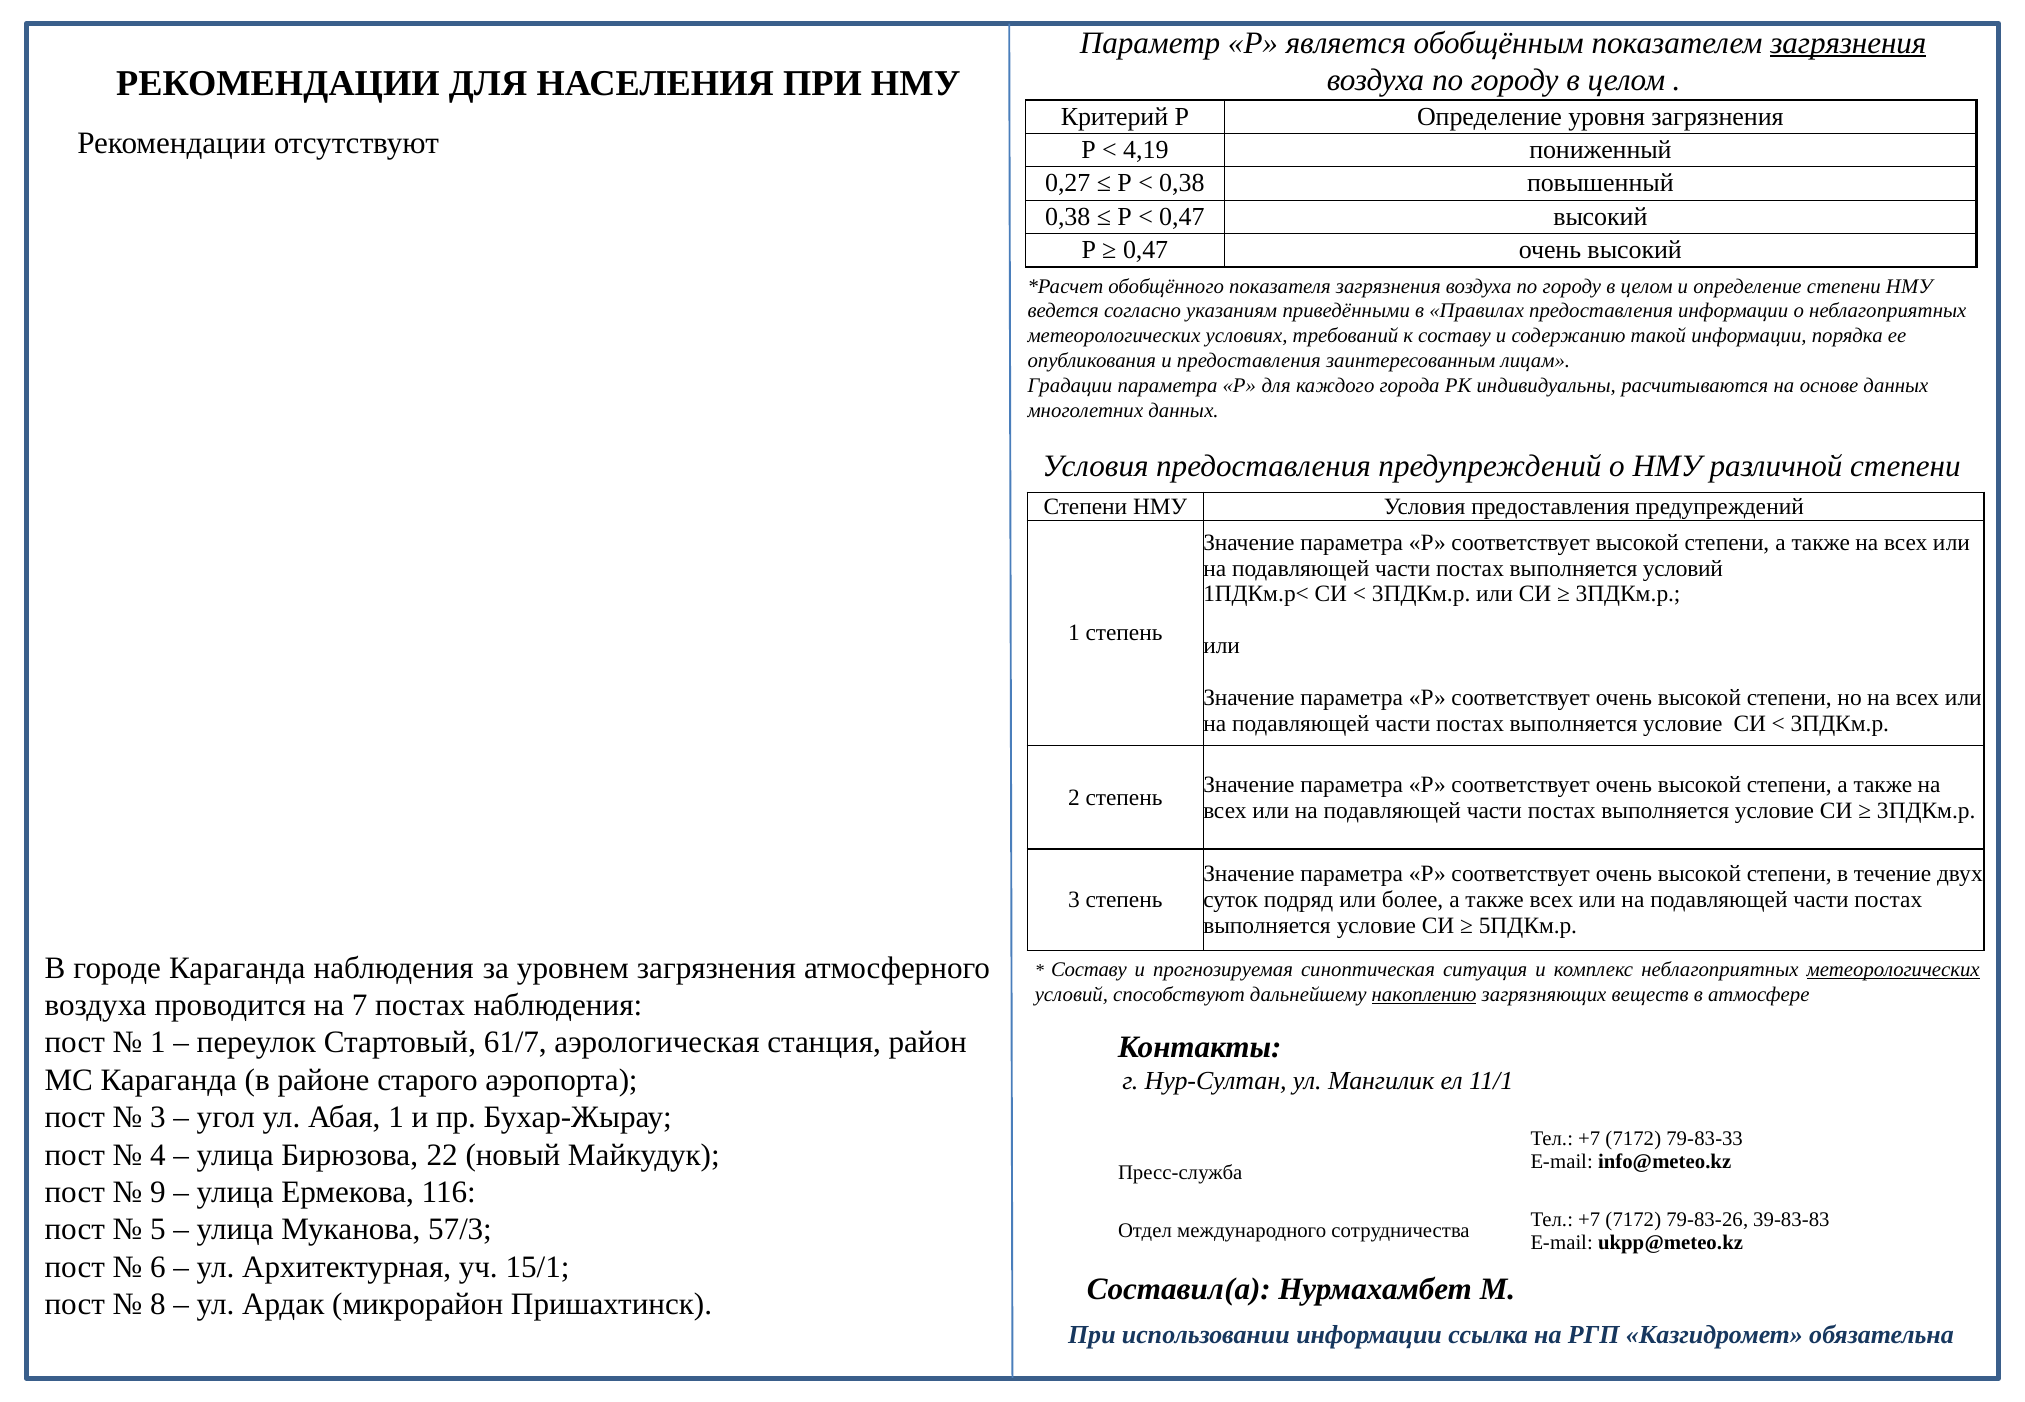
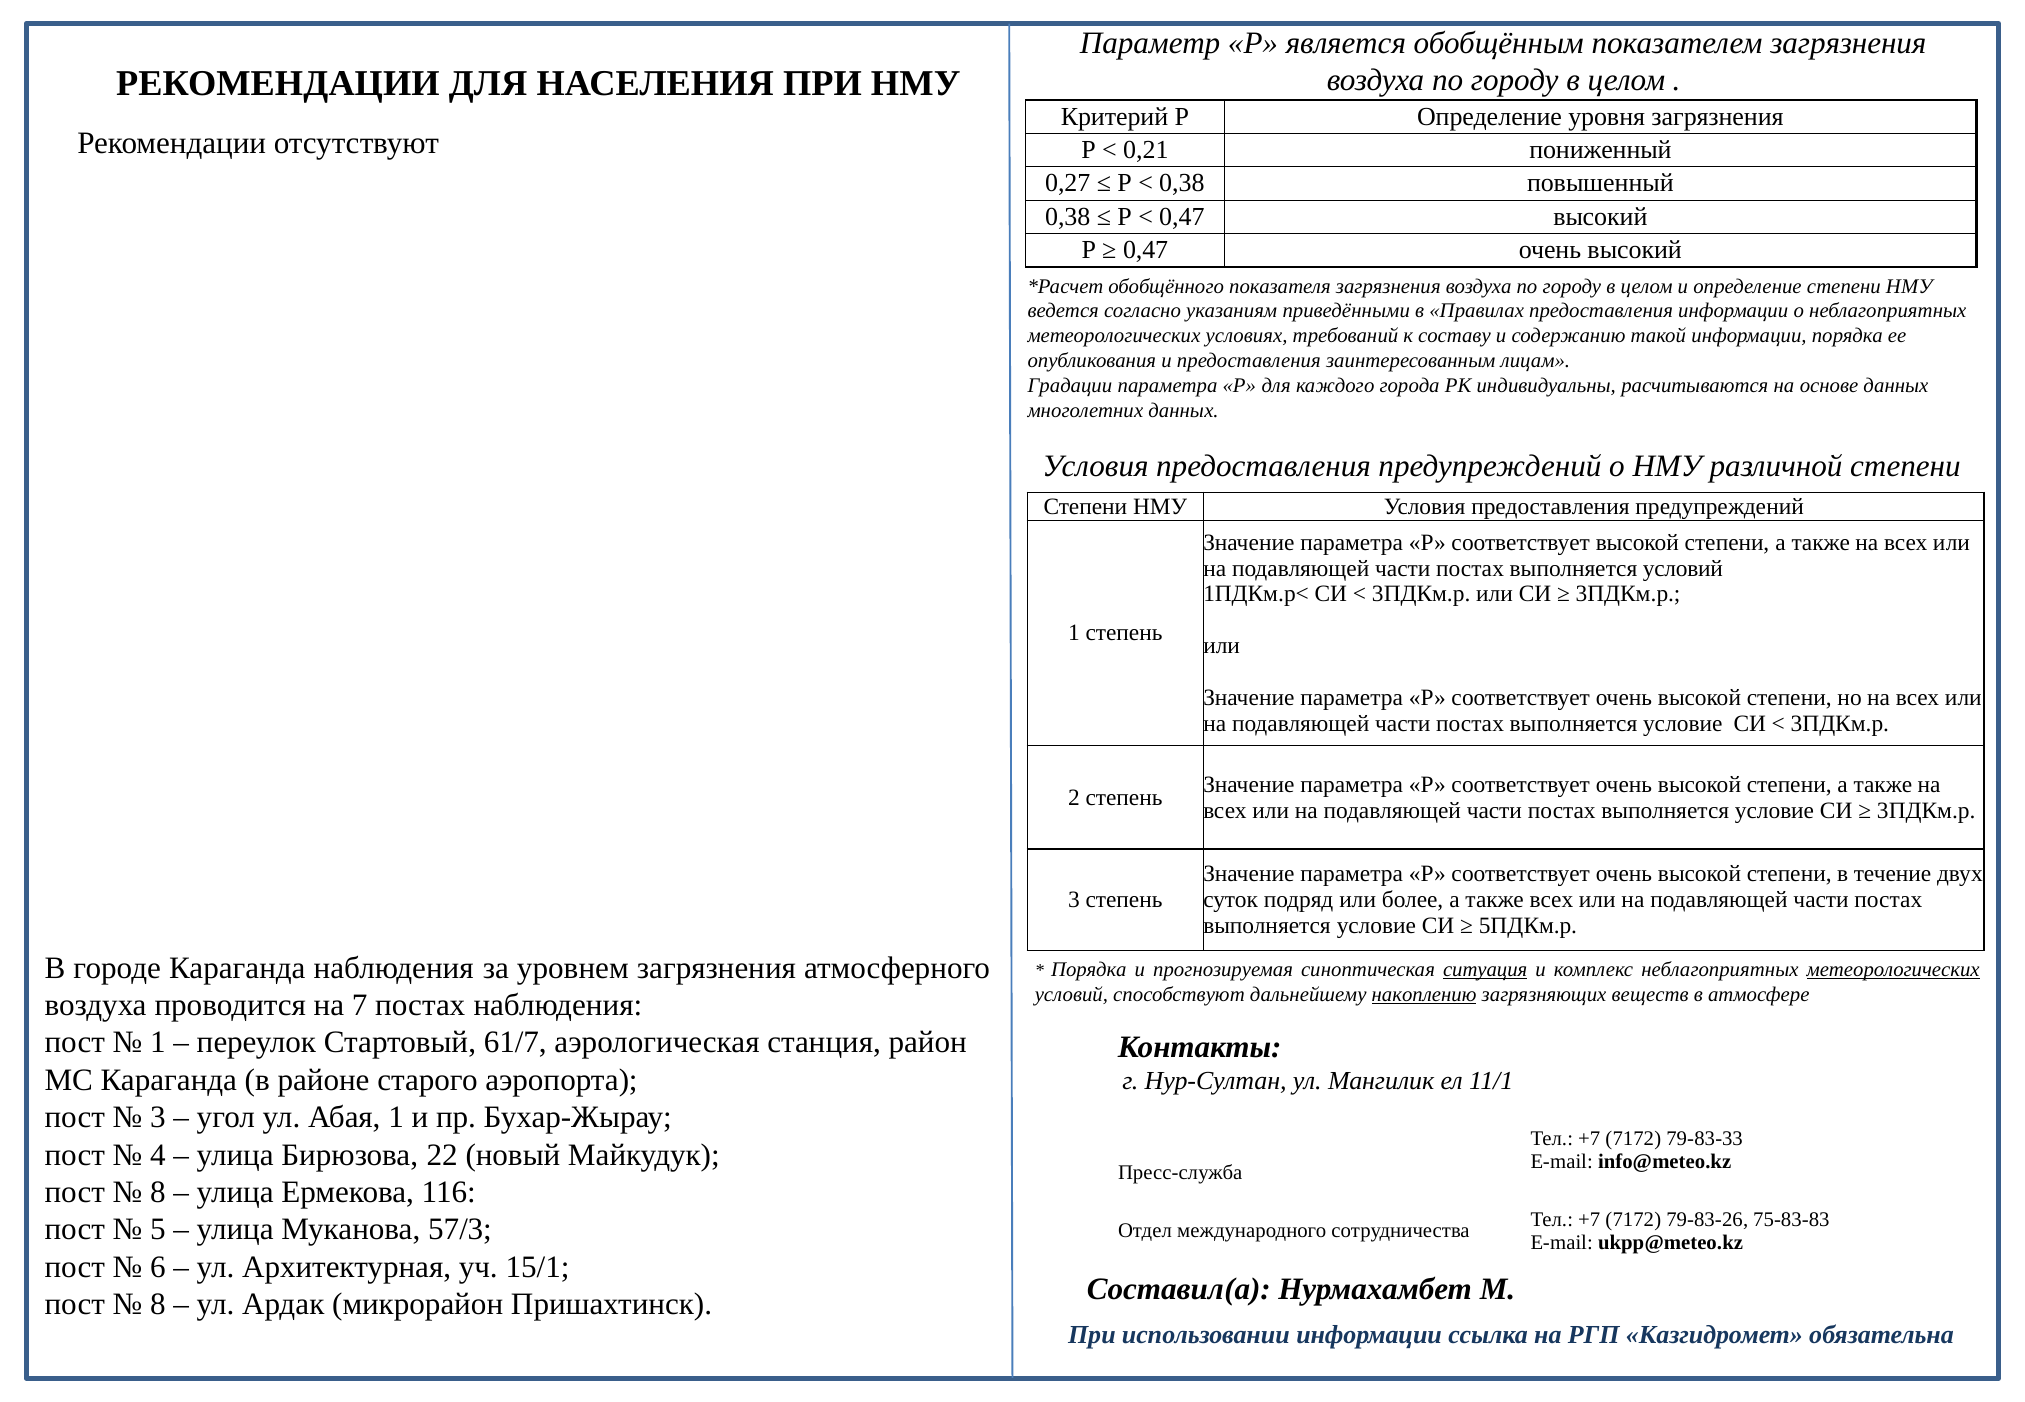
загрязнения at (1848, 43) underline: present -> none
4,19: 4,19 -> 0,21
Составу at (1089, 969): Составу -> Порядка
ситуация underline: none -> present
9 at (158, 1192): 9 -> 8
39-83-83: 39-83-83 -> 75-83-83
